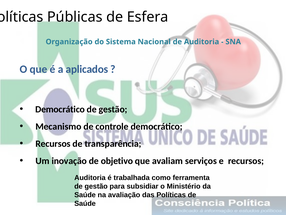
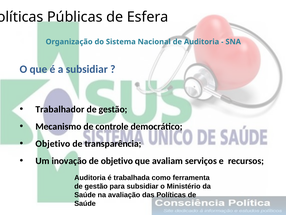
a aplicados: aplicados -> subsidiar
Democrático at (60, 109): Democrático -> Trabalhador
Recursos at (53, 143): Recursos -> Objetivo
